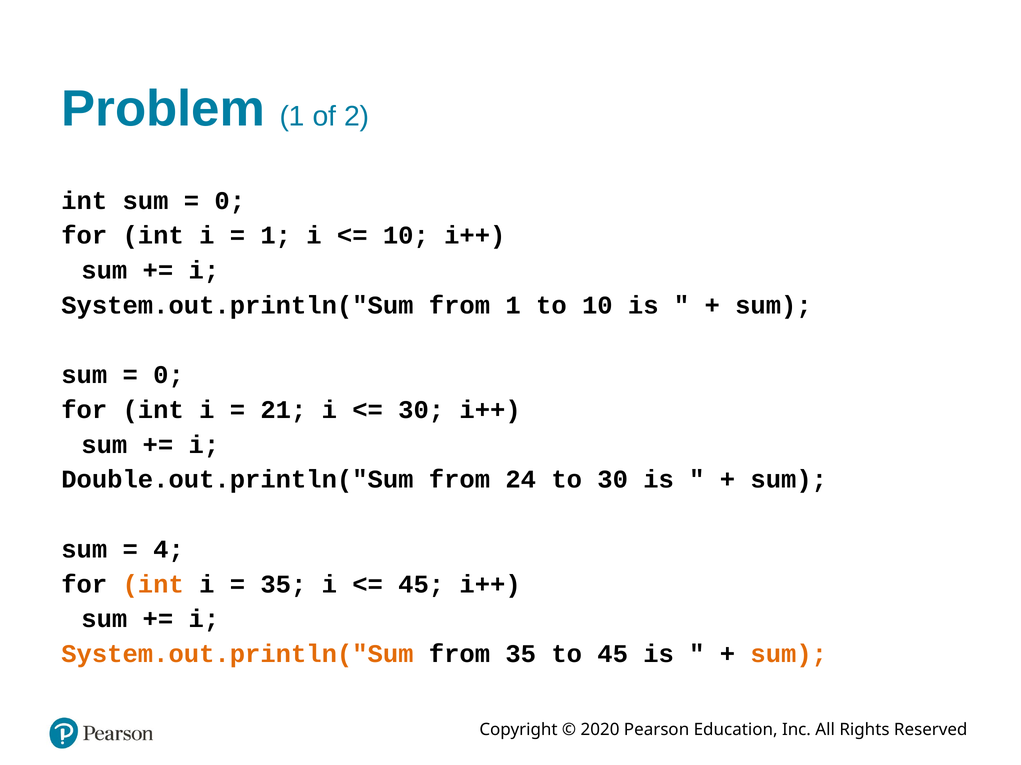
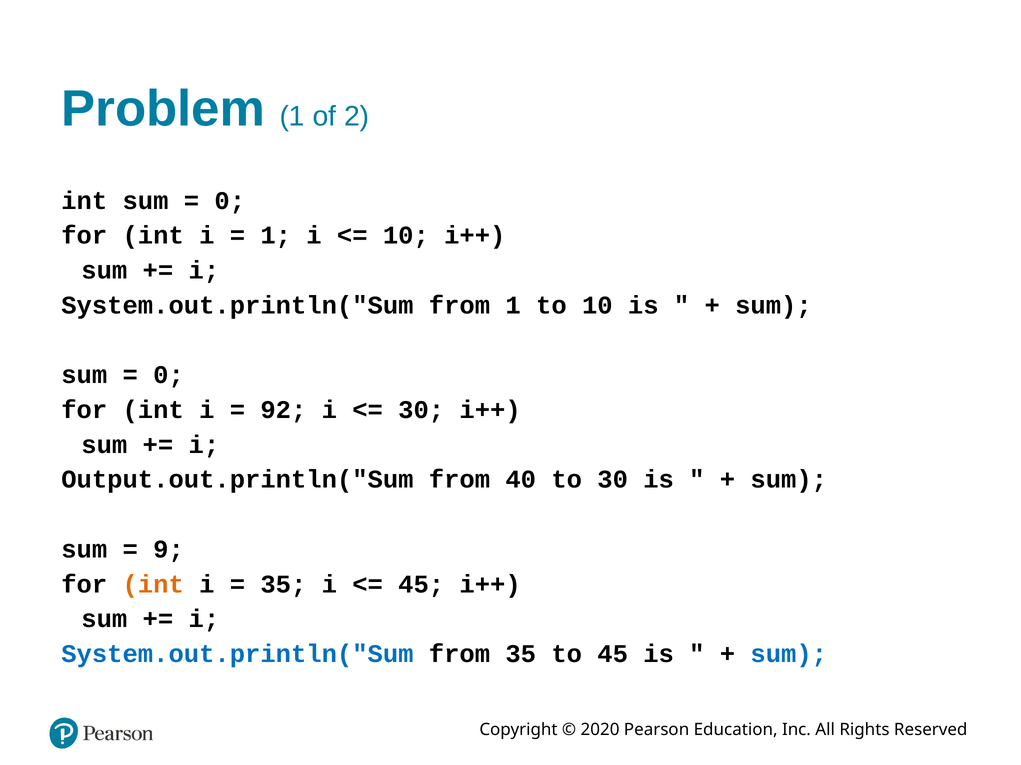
21: 21 -> 92
Double.out.println("Sum: Double.out.println("Sum -> Output.out.println("Sum
24: 24 -> 40
4: 4 -> 9
System.out.println("Sum at (237, 655) colour: orange -> blue
sum at (789, 655) colour: orange -> blue
